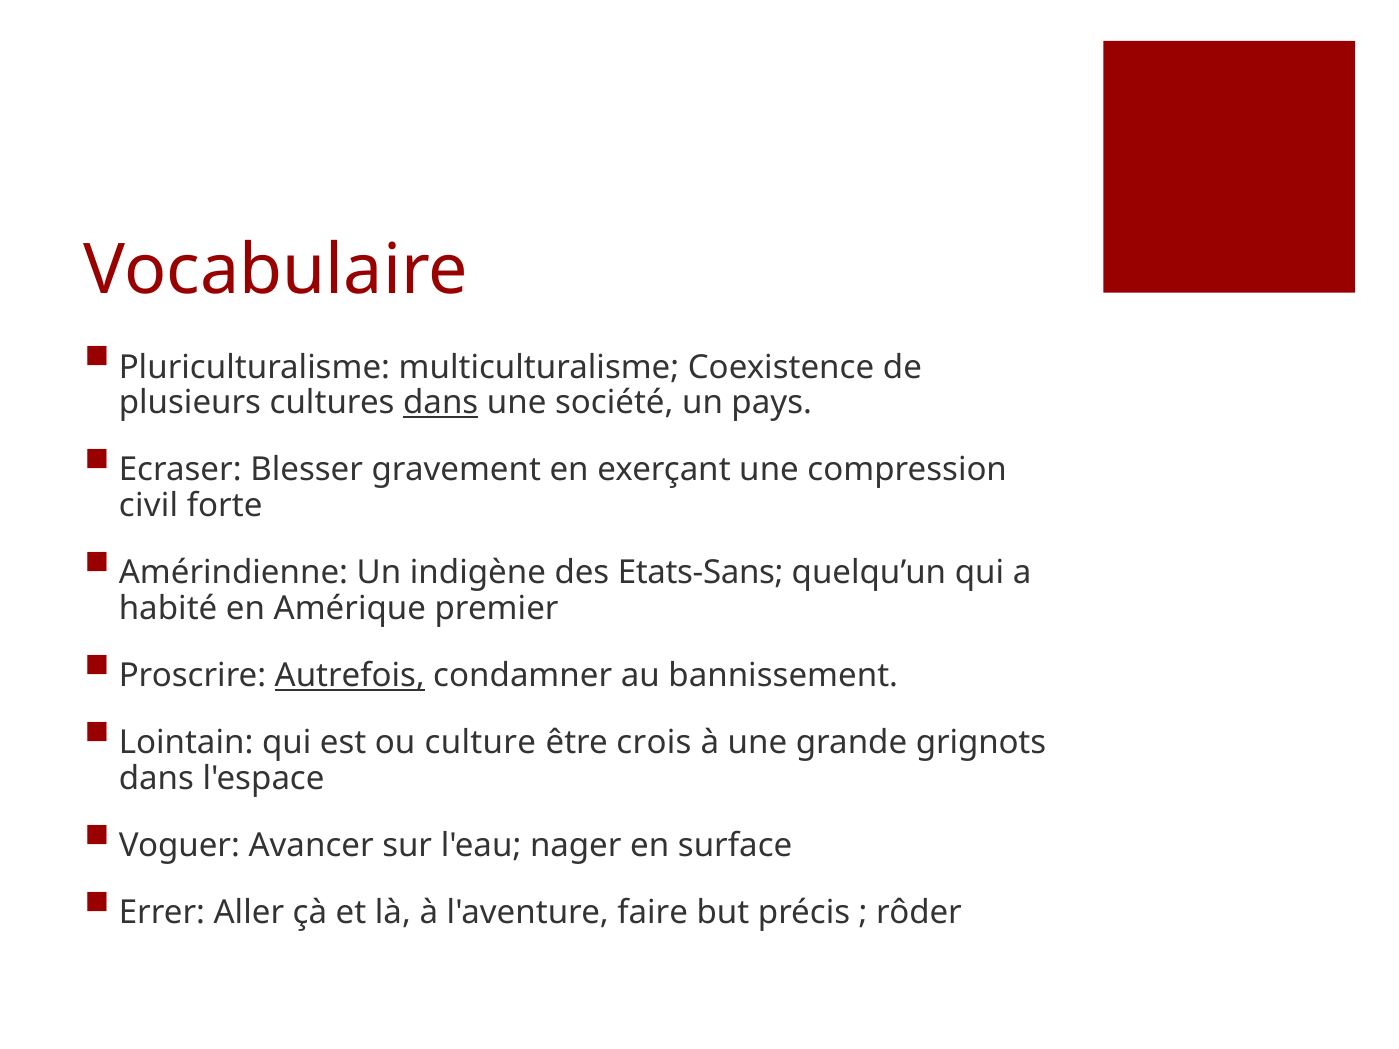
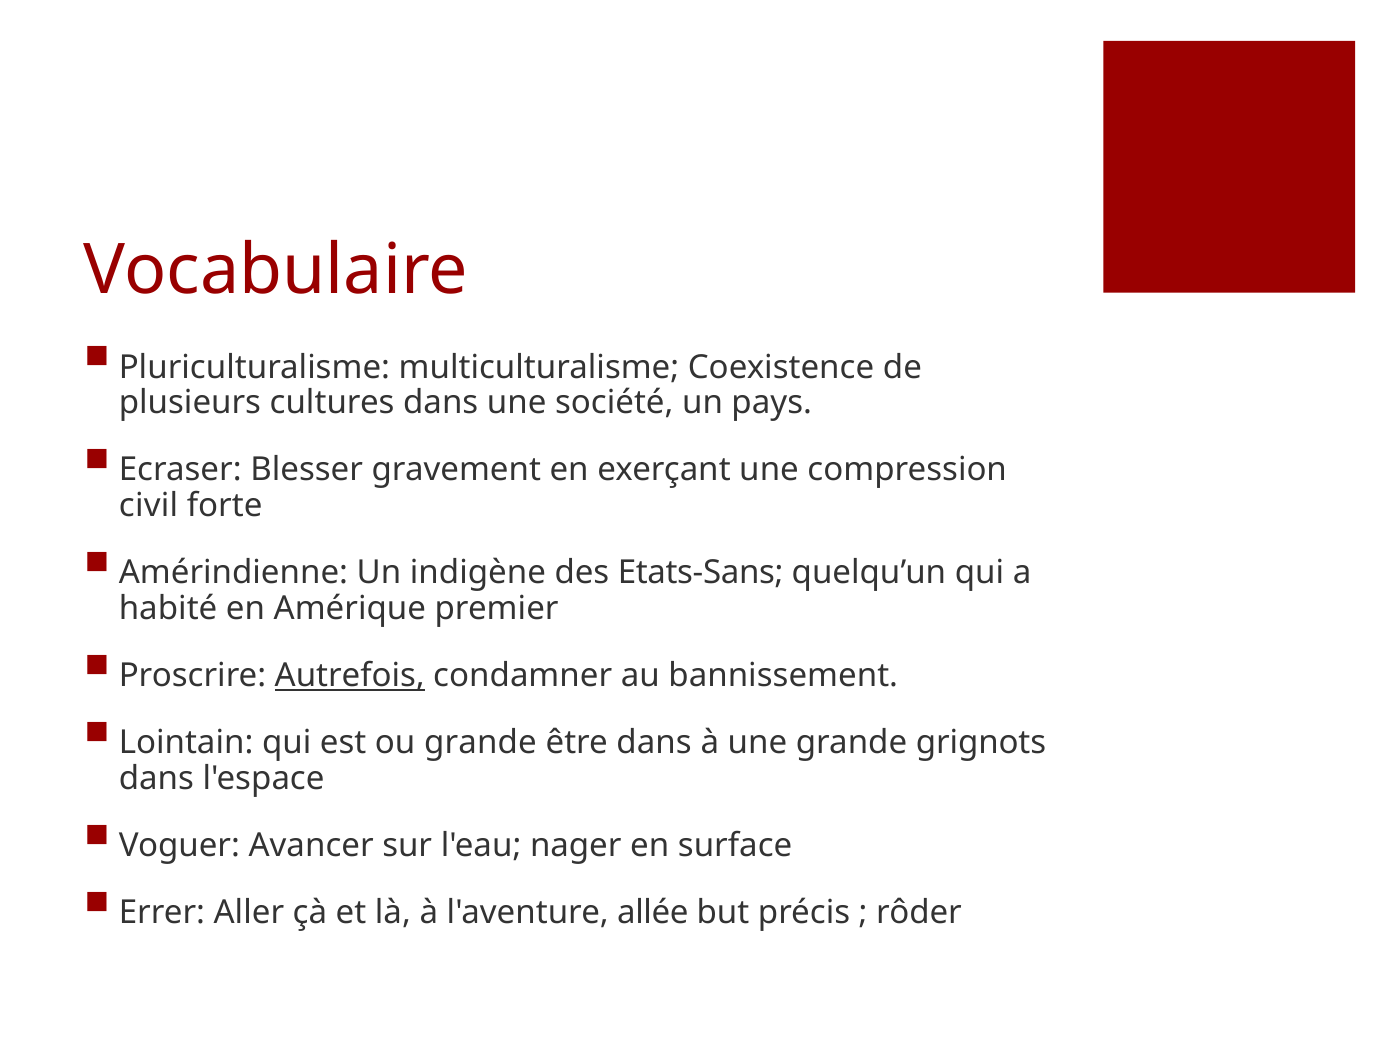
dans at (441, 403) underline: present -> none
ou culture: culture -> grande
être crois: crois -> dans
faire: faire -> allée
